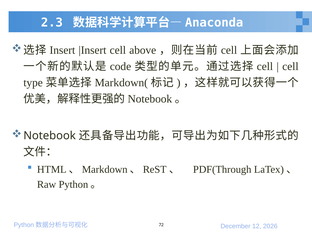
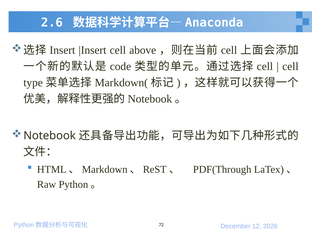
2.3: 2.3 -> 2.6
